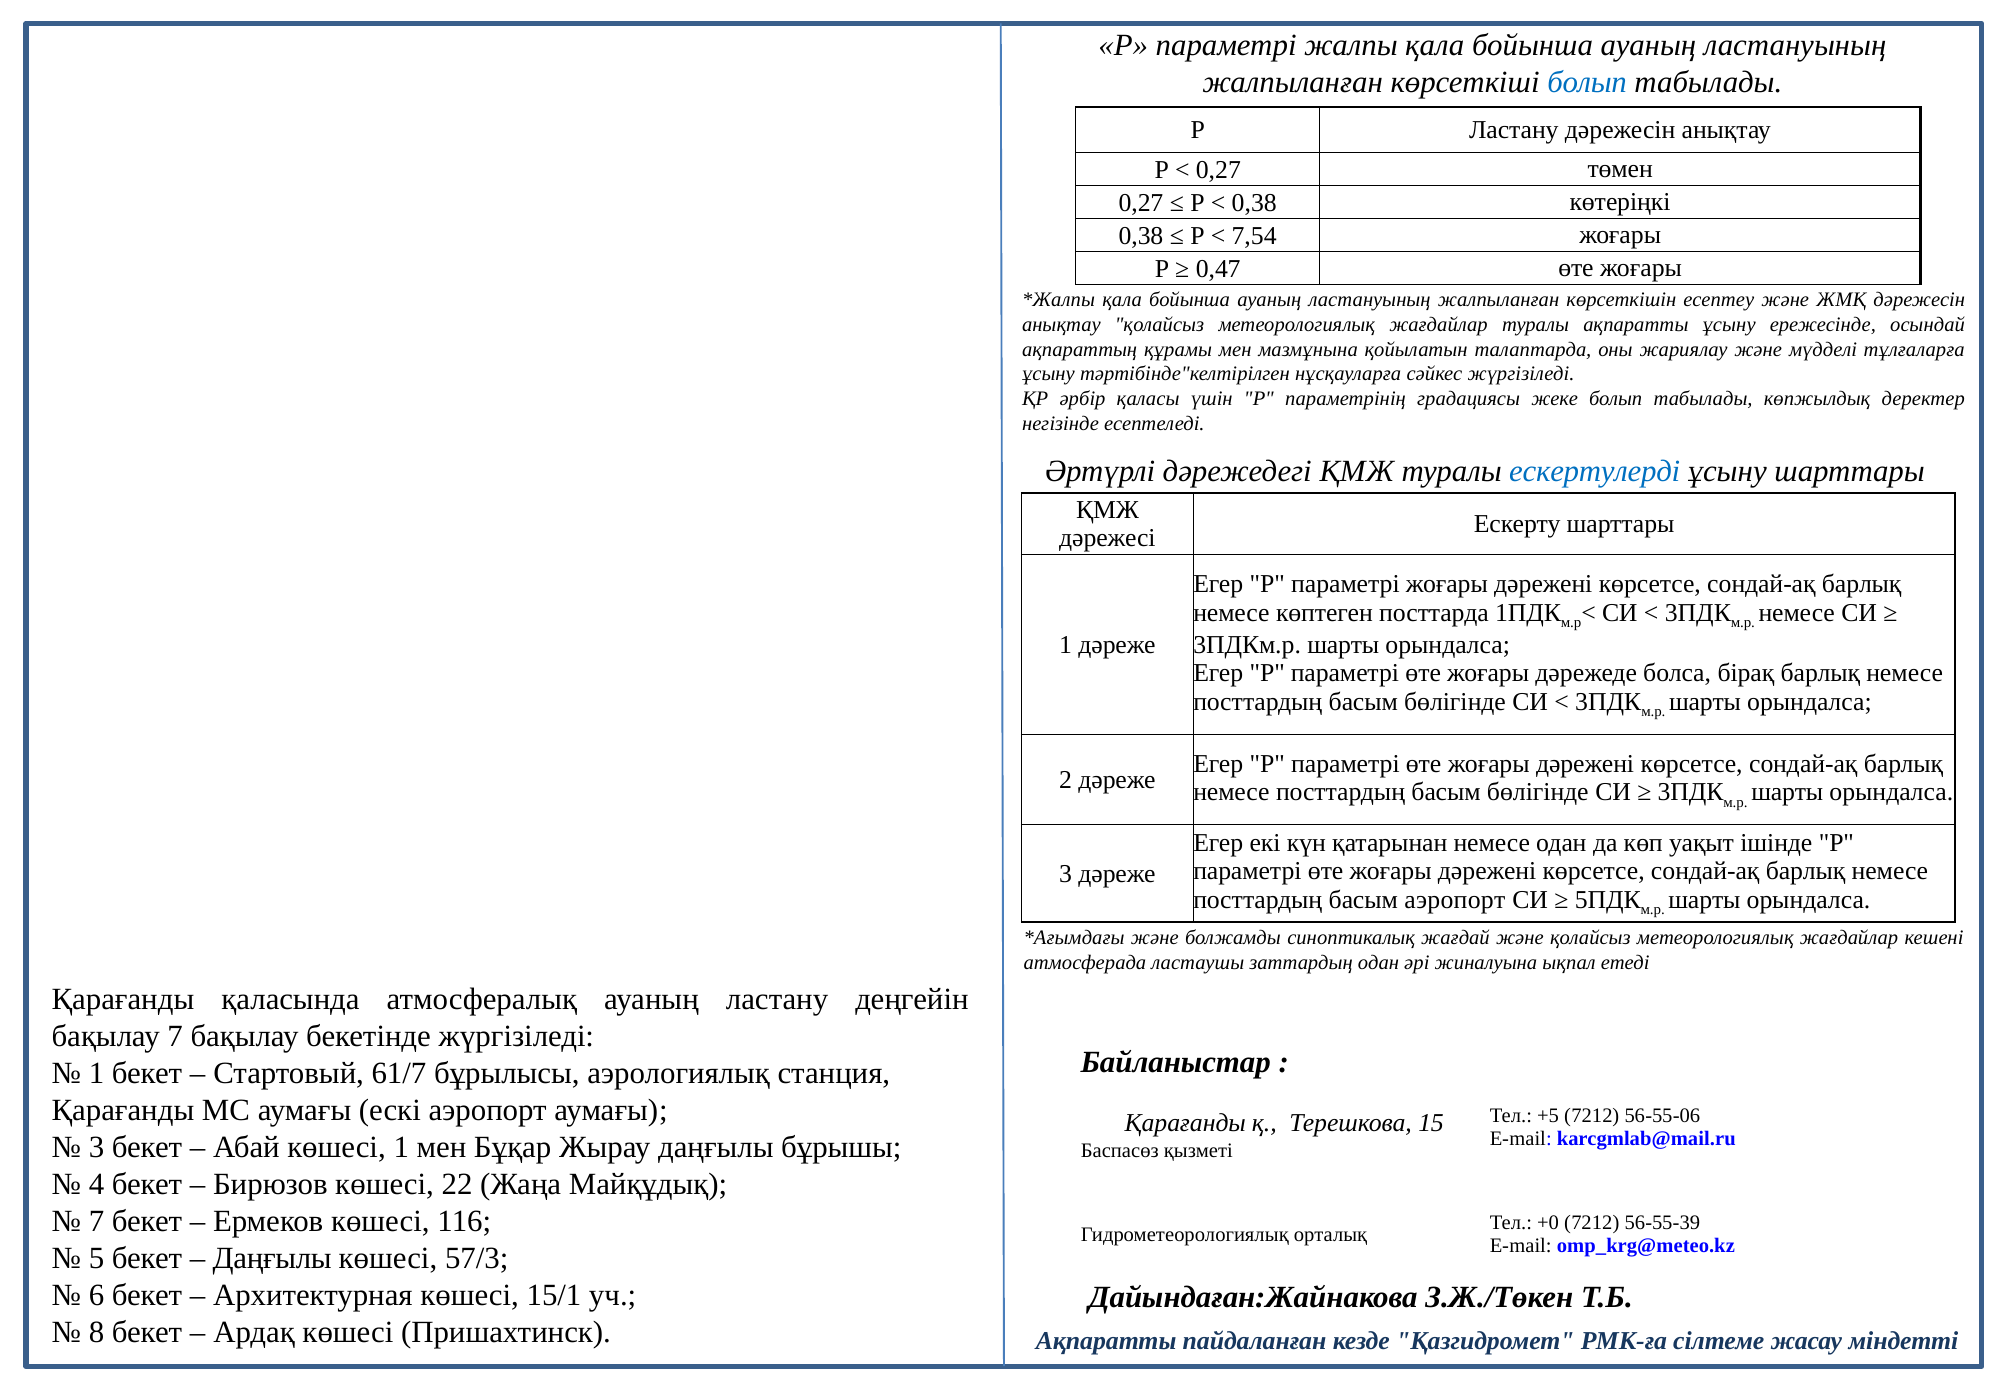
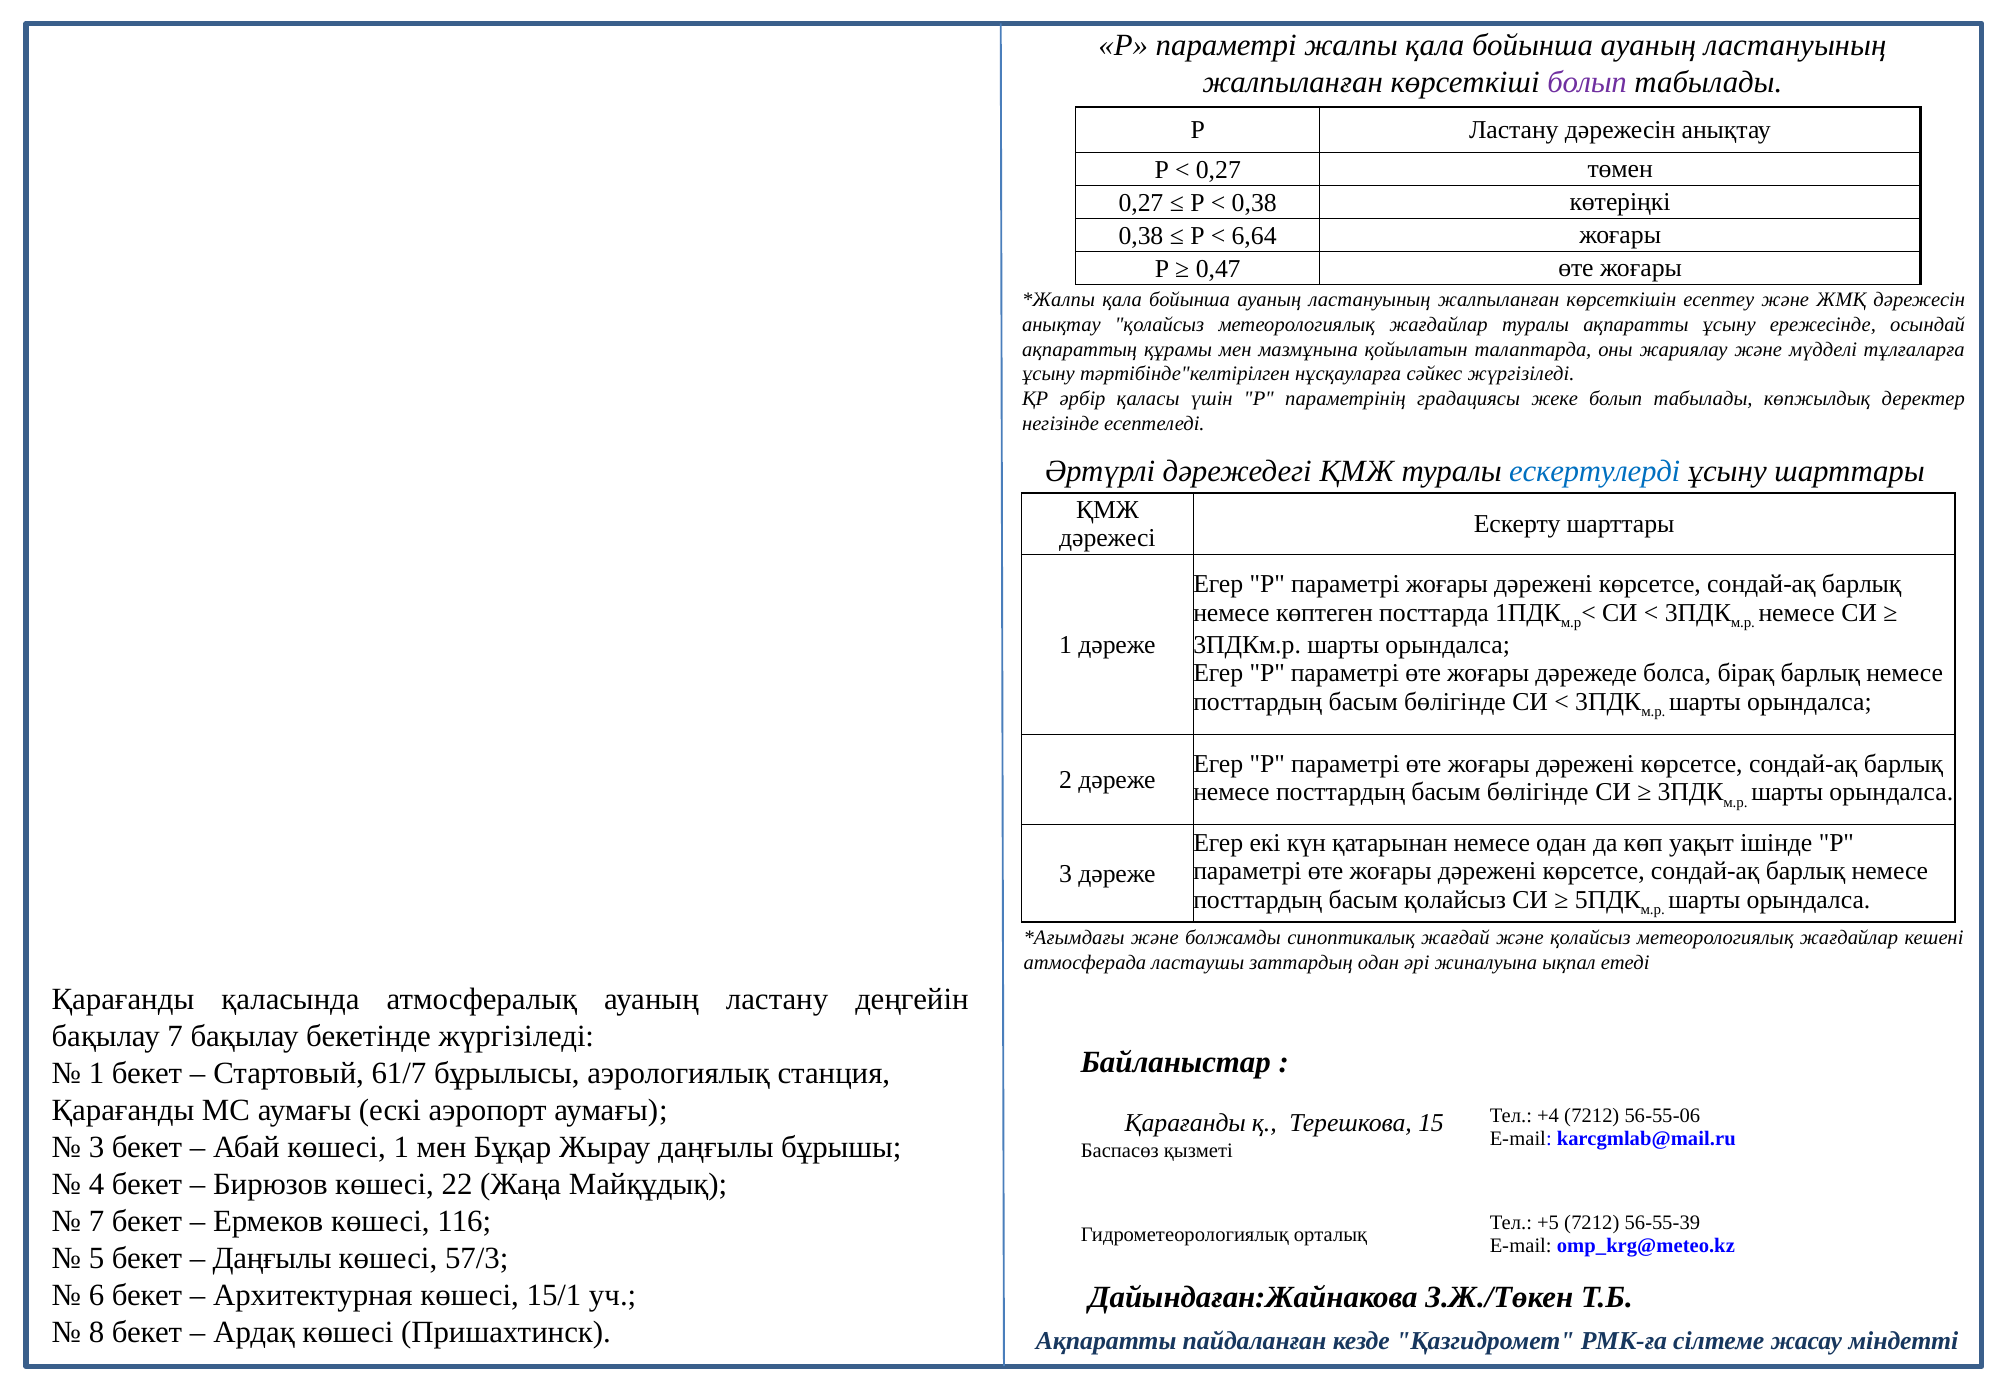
болып at (1587, 82) colour: blue -> purple
7,54: 7,54 -> 6,64
басым аэропорт: аэропорт -> қолайсыз
+5: +5 -> +4
+0: +0 -> +5
